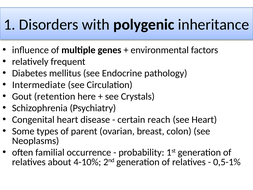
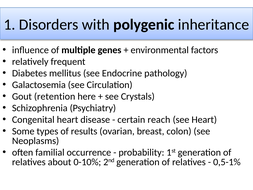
Intermediate: Intermediate -> Galactosemia
parent: parent -> results
4-10%: 4-10% -> 0-10%
